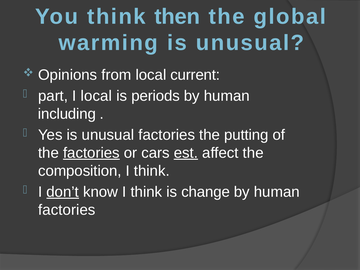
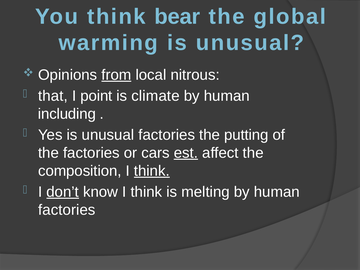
then: then -> bear
from underline: none -> present
current: current -> nitrous
part: part -> that
I local: local -> point
periods: periods -> climate
factories at (91, 153) underline: present -> none
think at (152, 171) underline: none -> present
change: change -> melting
